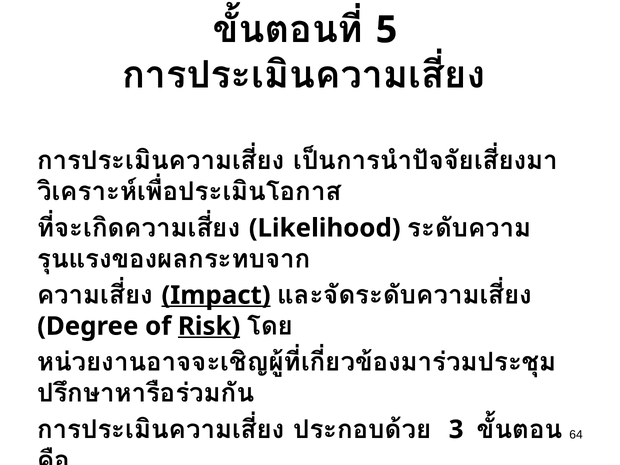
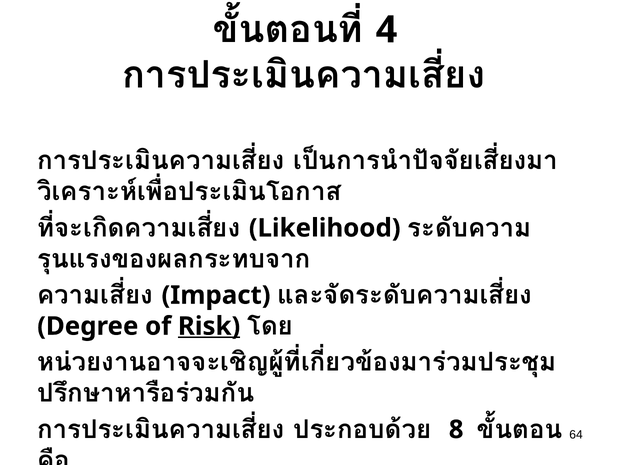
5: 5 -> 4
Impact underline: present -> none
3: 3 -> 8
